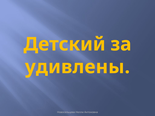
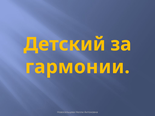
удивлены: удивлены -> гармонии
